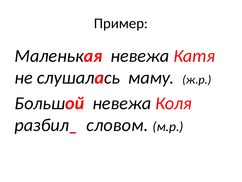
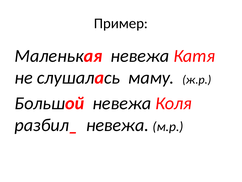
разбил_ словом: словом -> невежа
